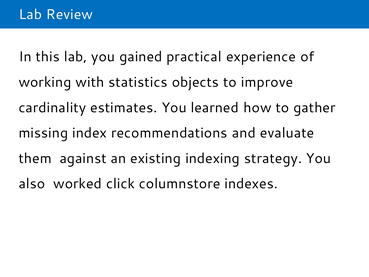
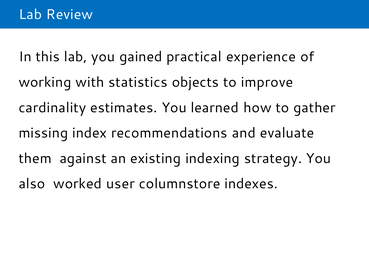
click: click -> user
